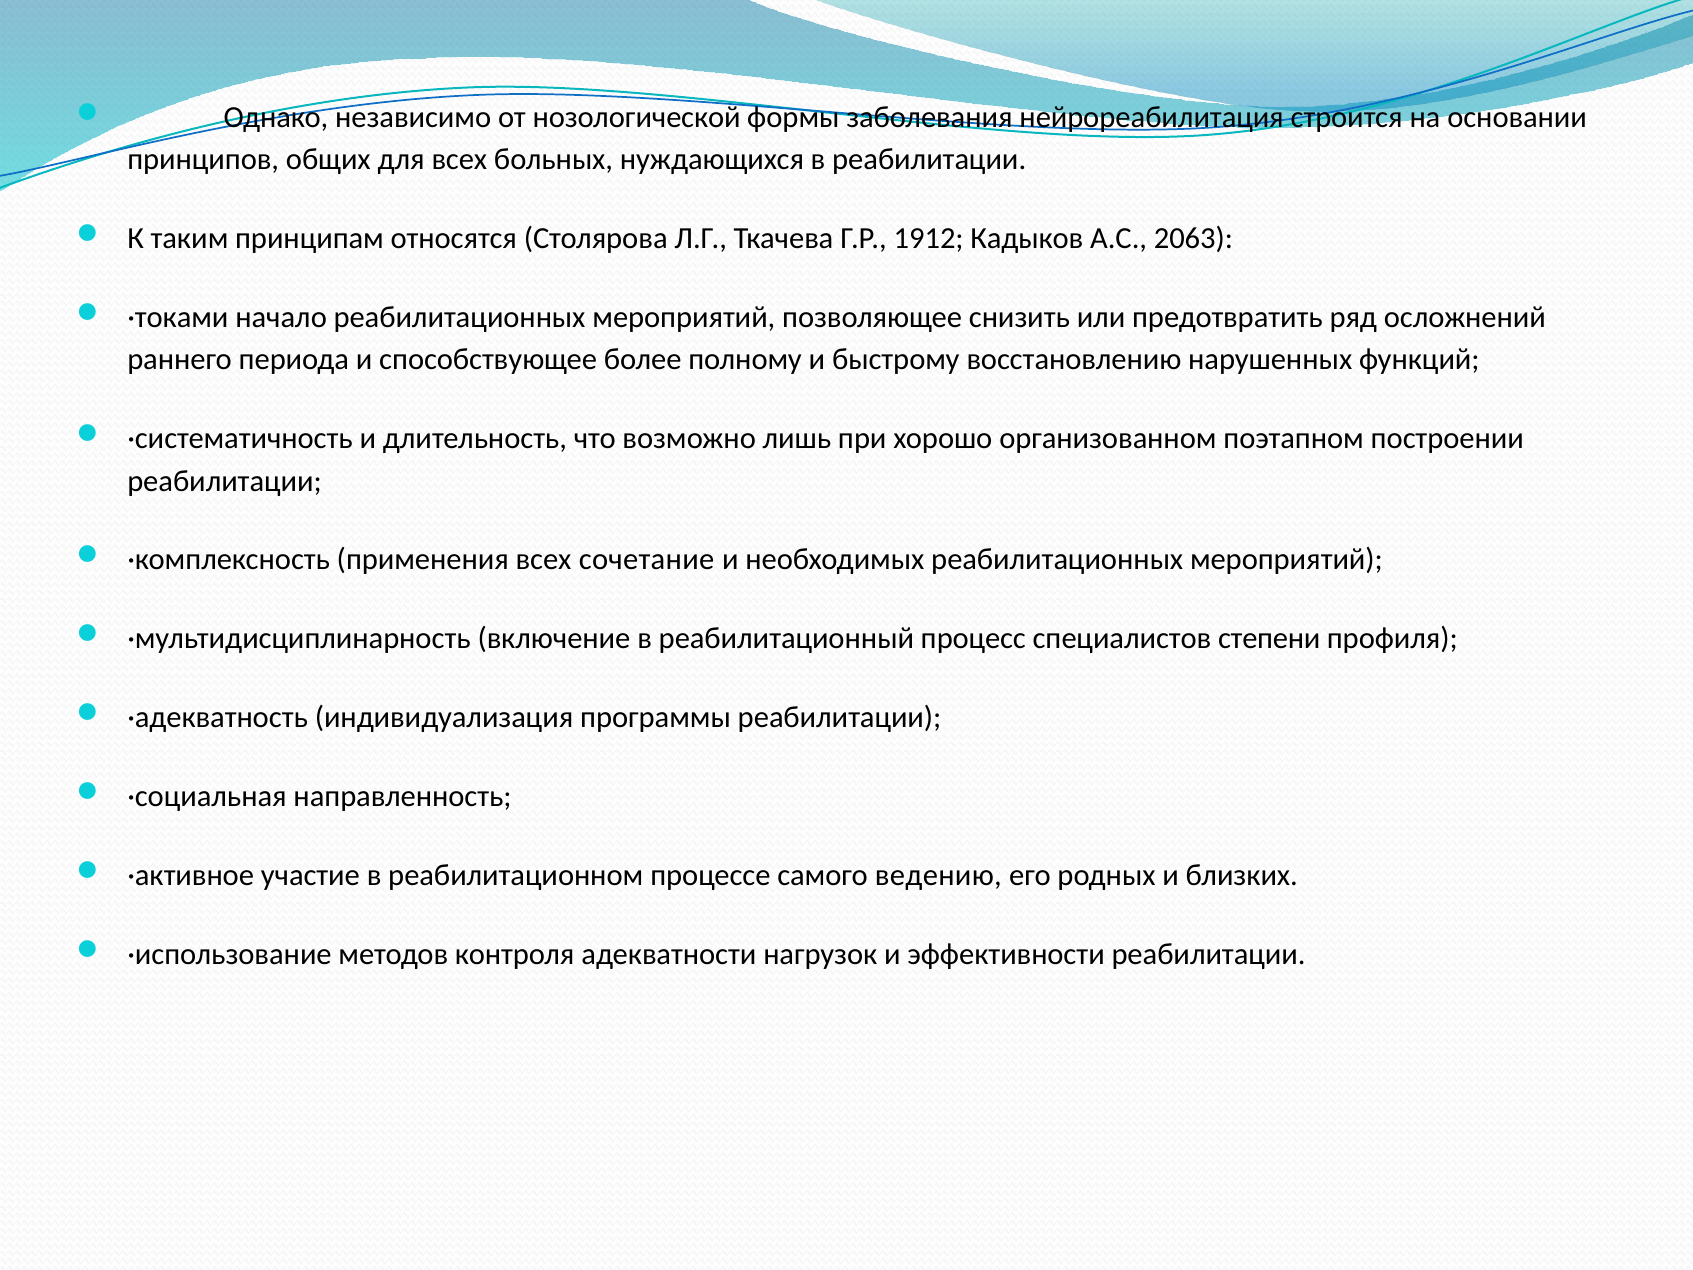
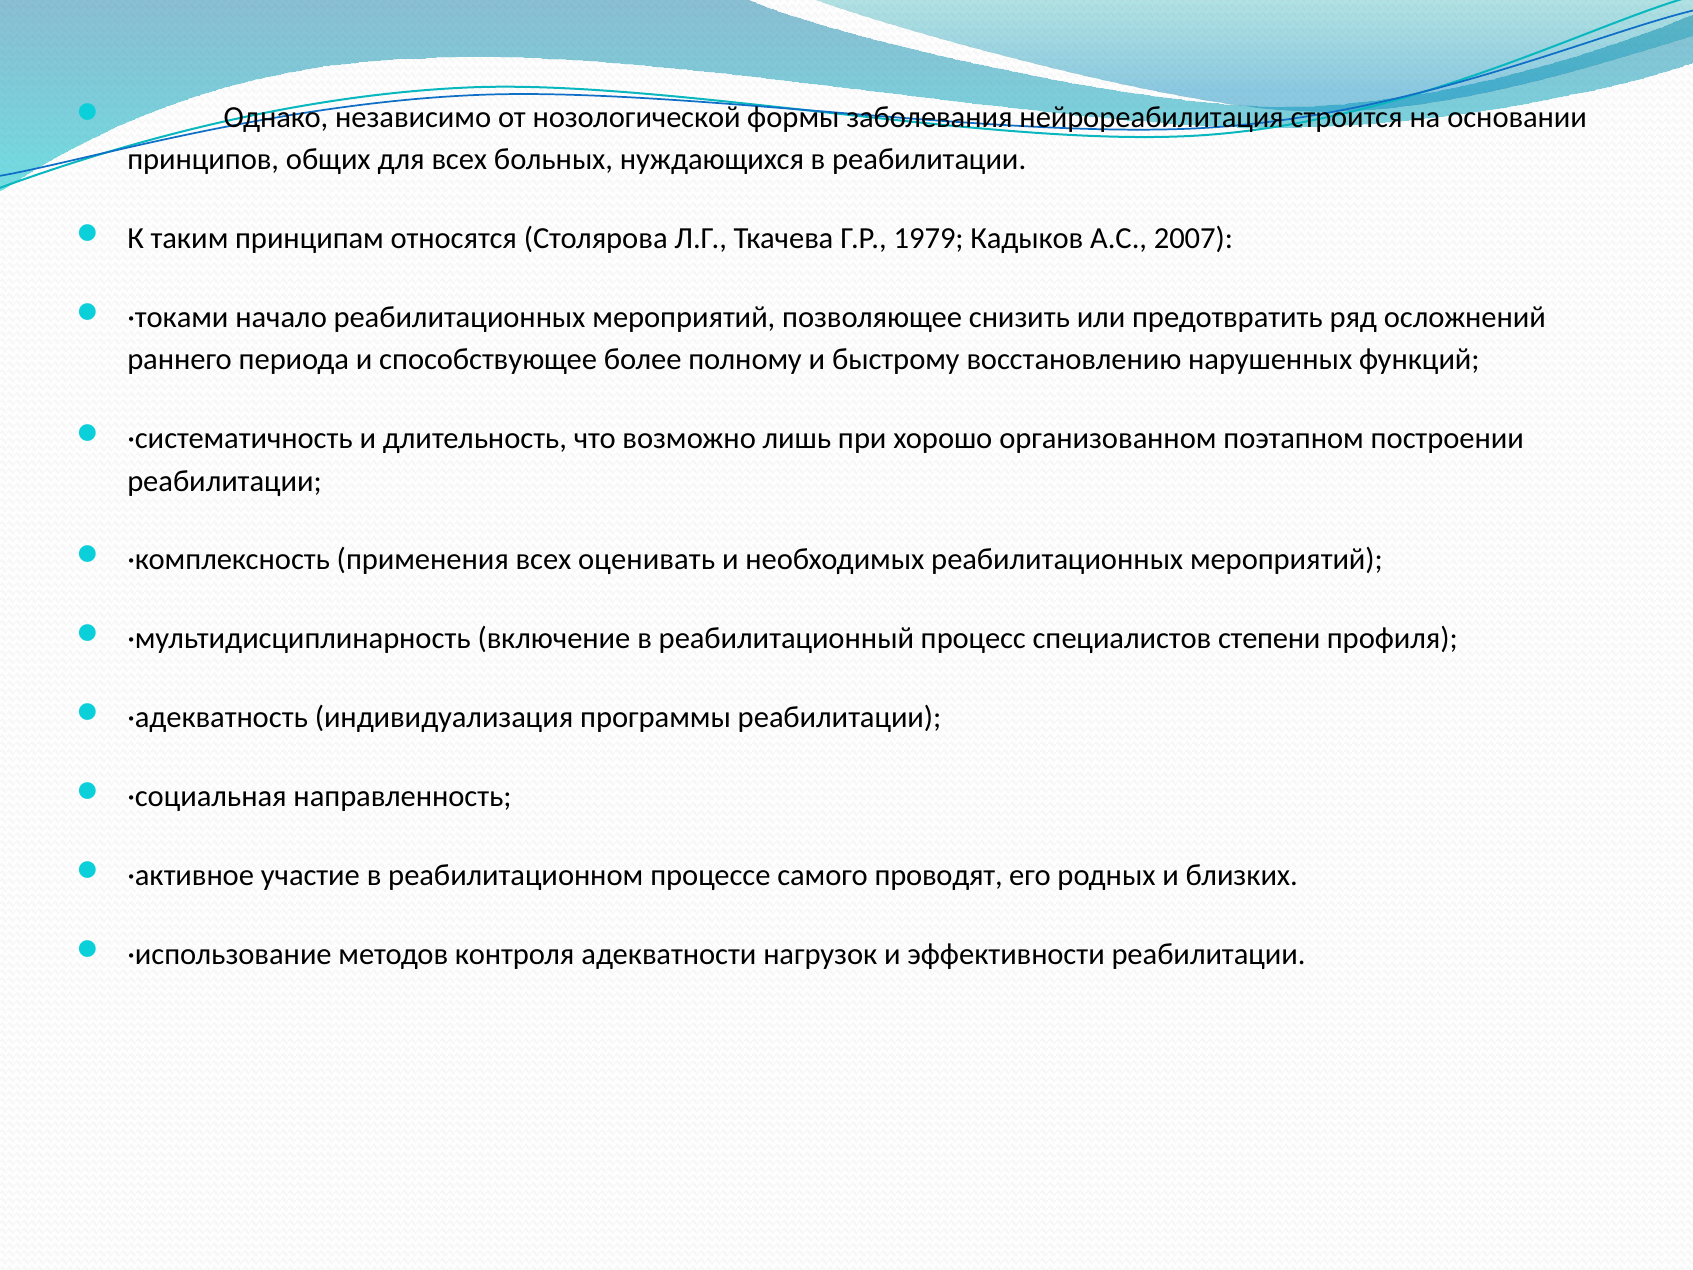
1912: 1912 -> 1979
2063: 2063 -> 2007
сочетание: сочетание -> оценивать
ведению: ведению -> проводят
